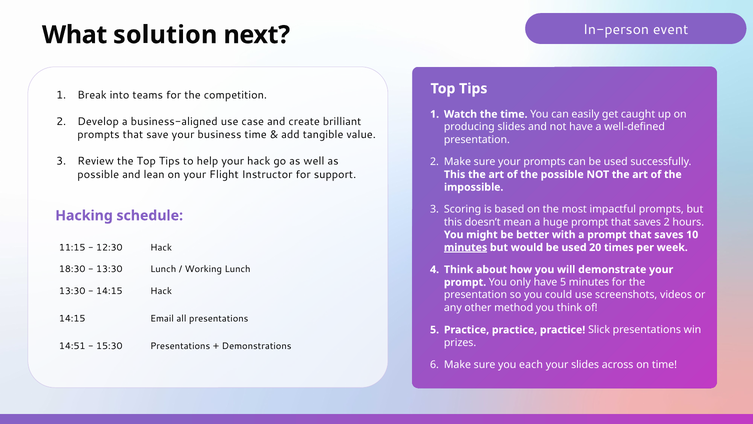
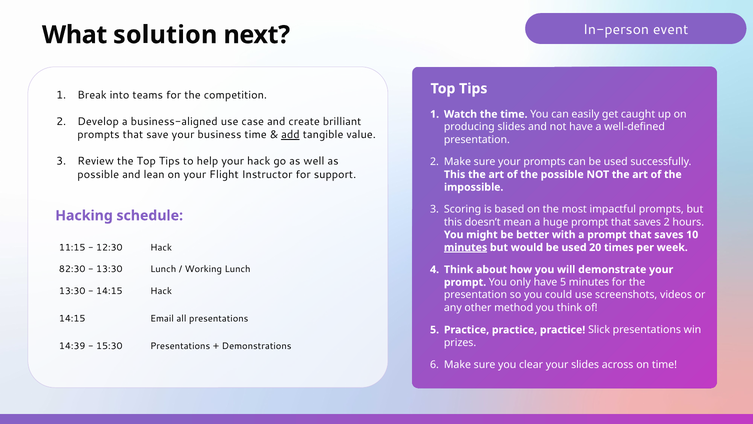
add underline: none -> present
18:30: 18:30 -> 82:30
14:51: 14:51 -> 14:39
each: each -> clear
